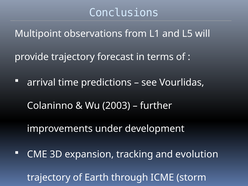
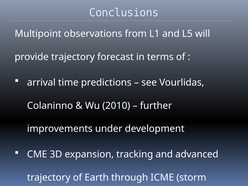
2003: 2003 -> 2010
and evolution: evolution -> advanced
